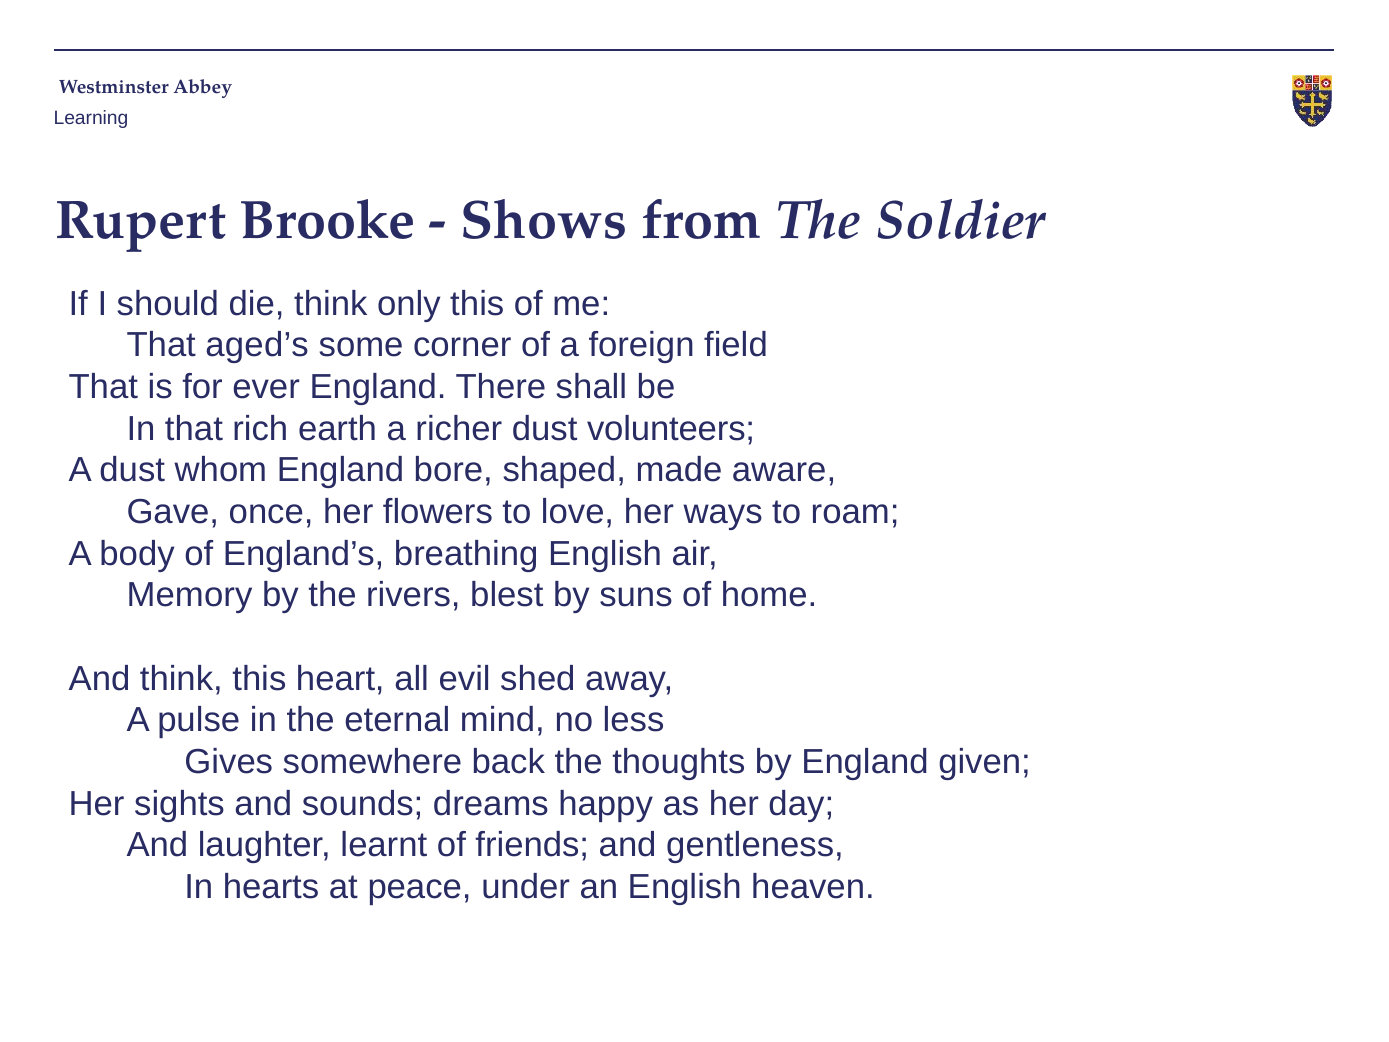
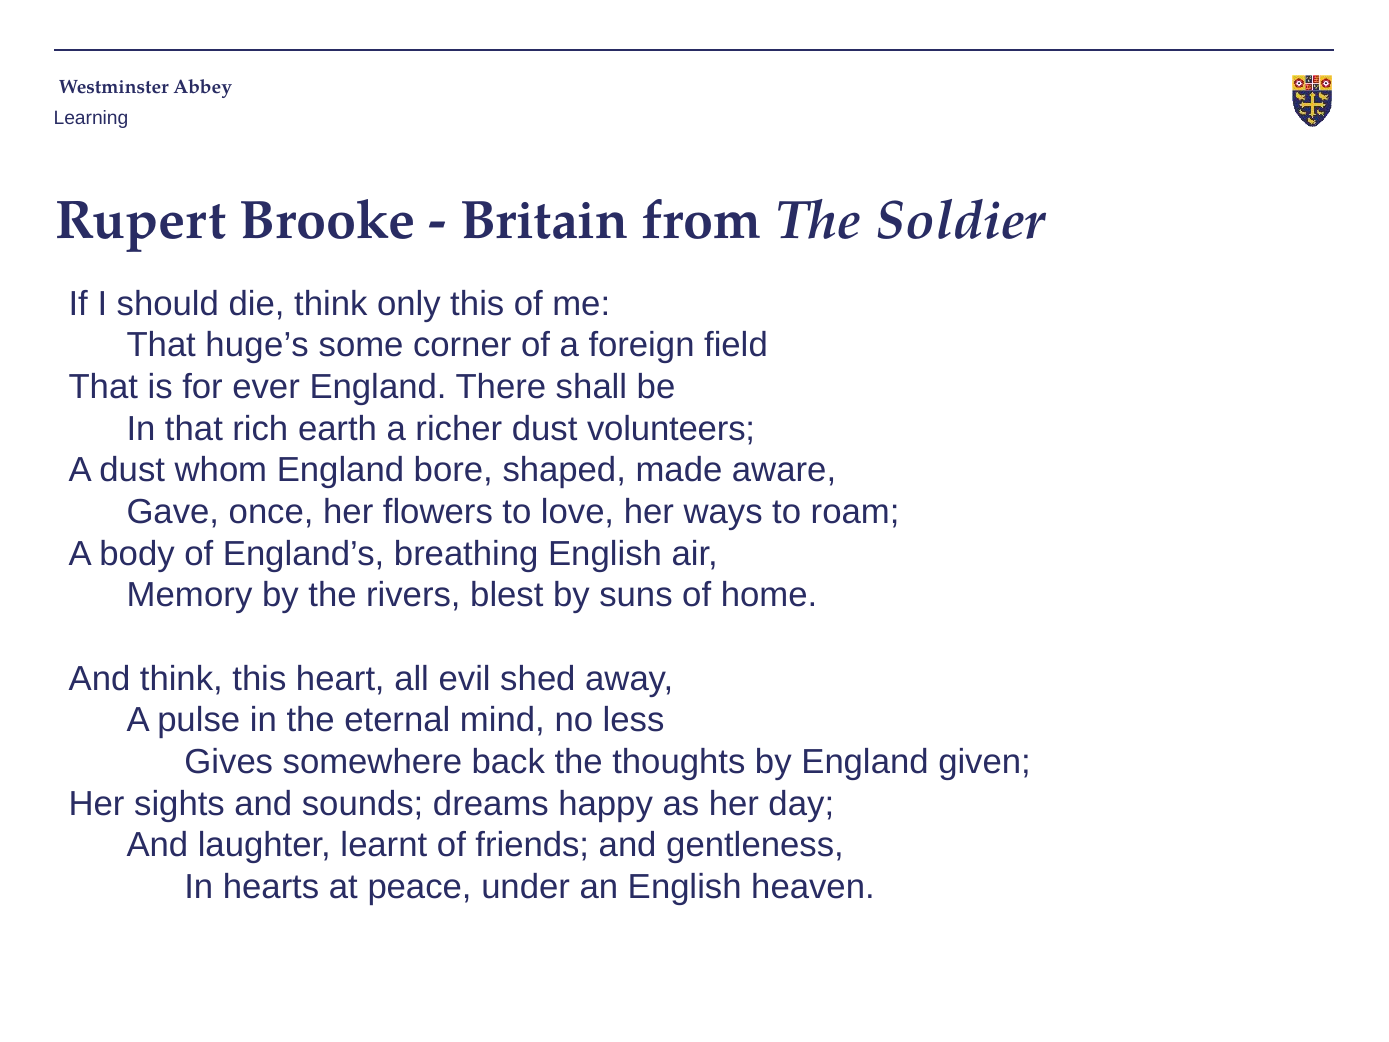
Shows: Shows -> Britain
aged’s: aged’s -> huge’s
